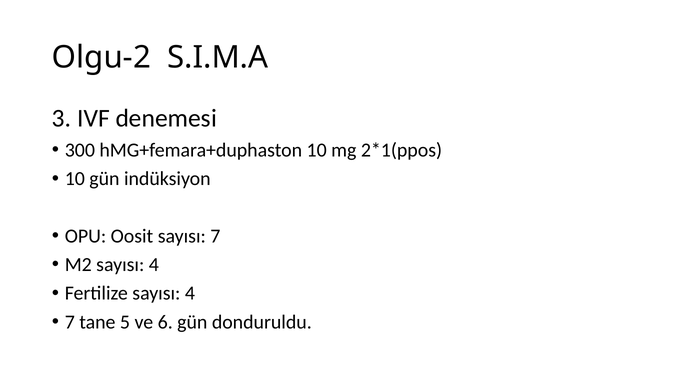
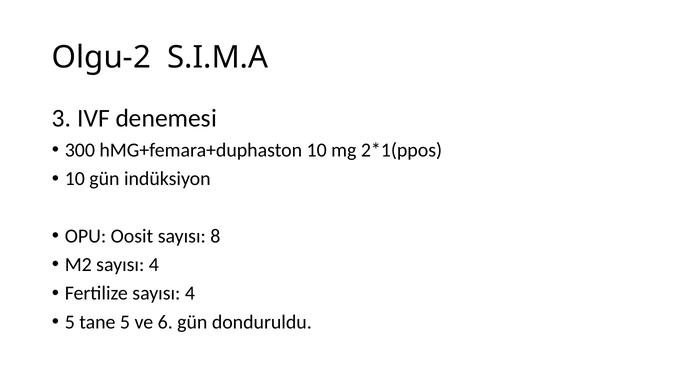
sayısı 7: 7 -> 8
7 at (70, 322): 7 -> 5
